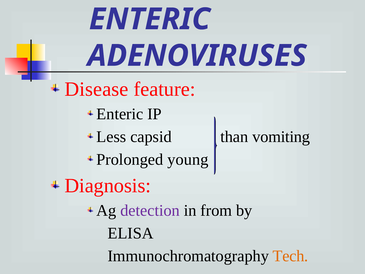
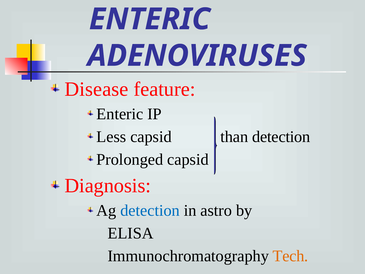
than vomiting: vomiting -> detection
Prolonged young: young -> capsid
detection at (150, 210) colour: purple -> blue
from: from -> astro
